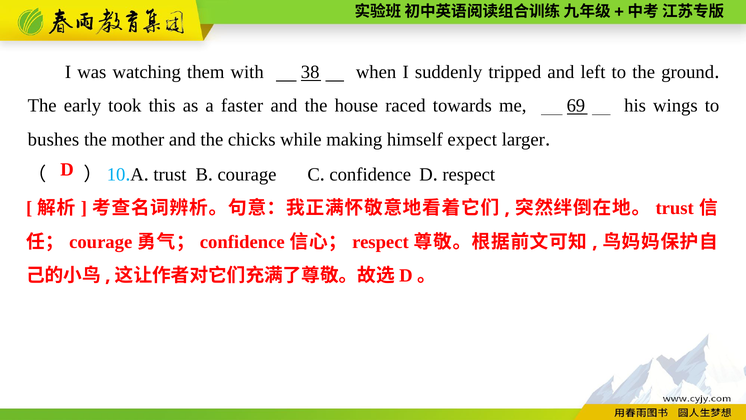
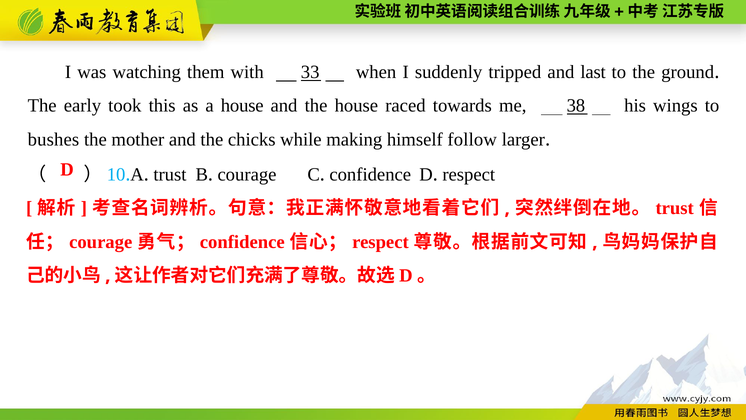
38: 38 -> 33
left: left -> last
a faster: faster -> house
69: 69 -> 38
expect: expect -> follow
